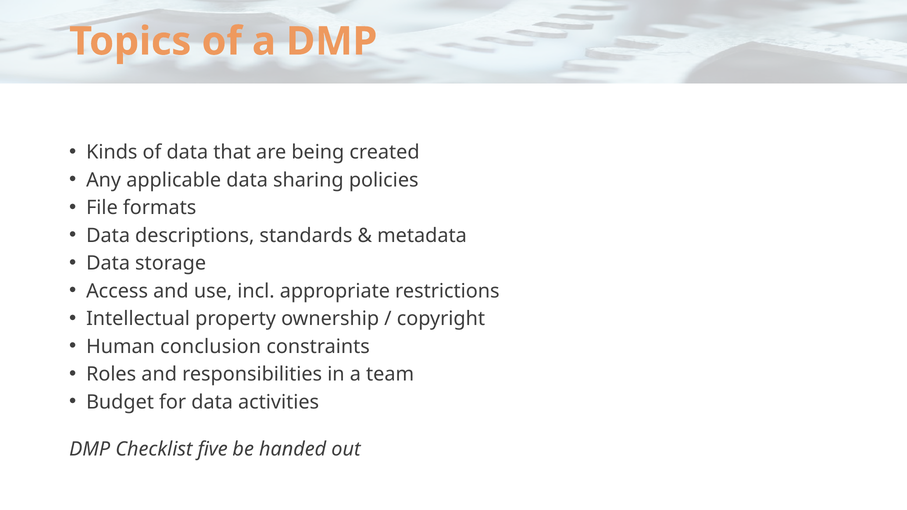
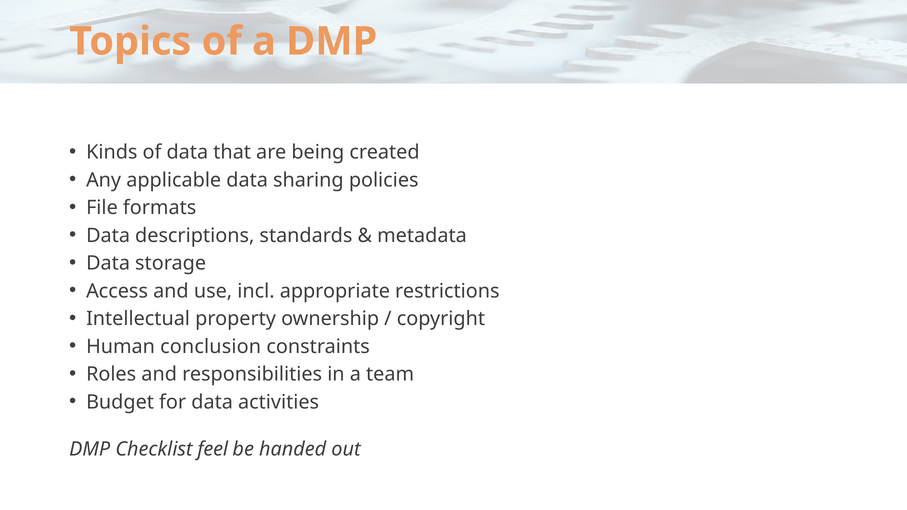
five: five -> feel
